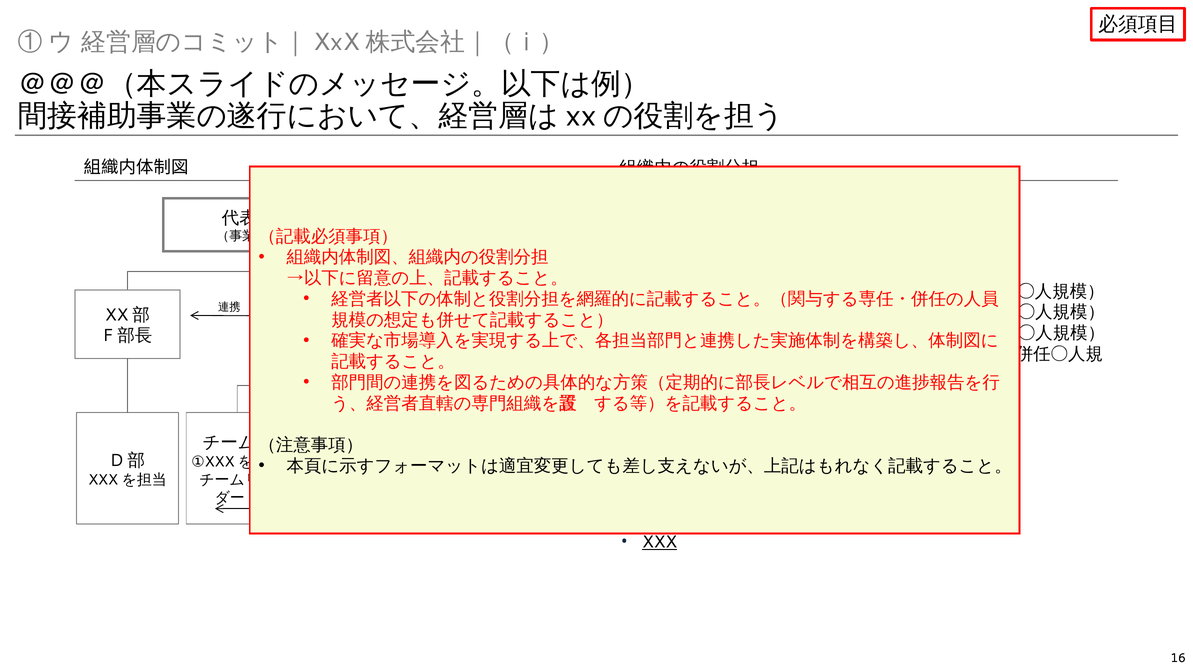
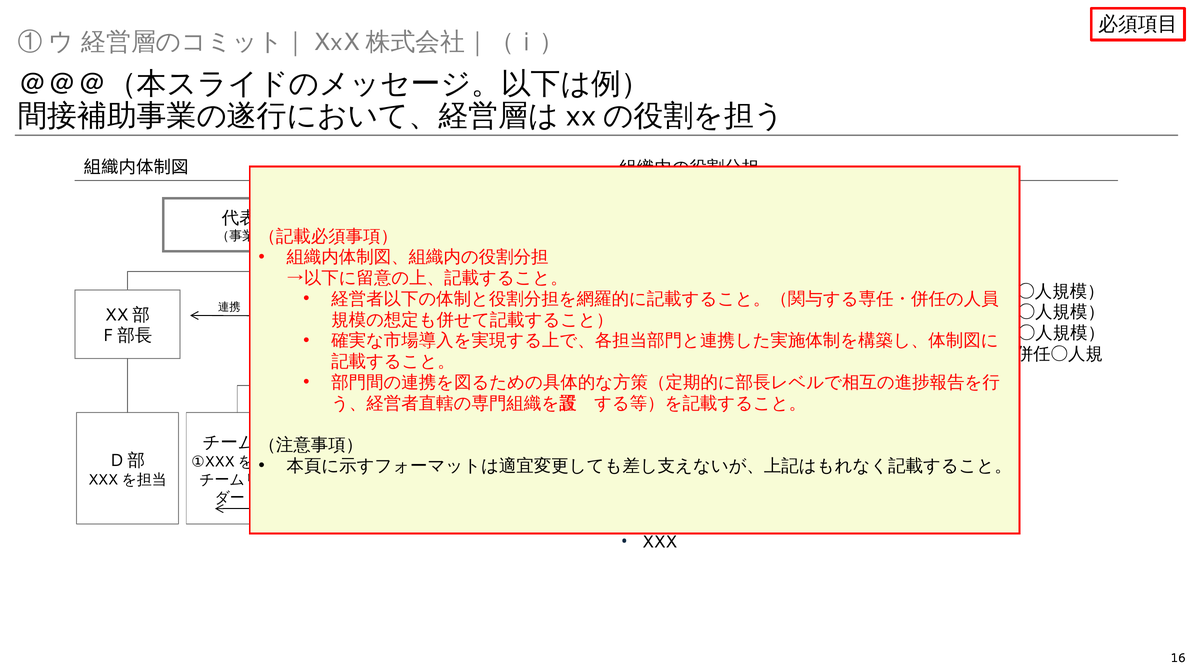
XXX at (660, 542) underline: present -> none
